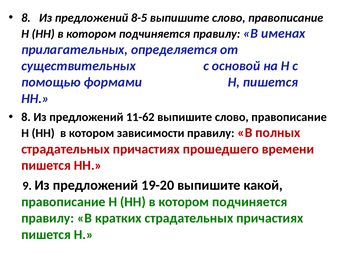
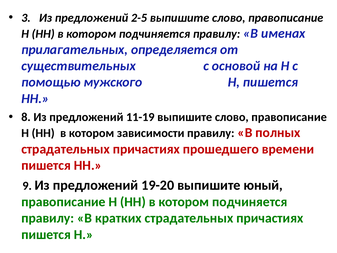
8 at (26, 18): 8 -> 3
8-5: 8-5 -> 2-5
формами: формами -> мужского
11-62: 11-62 -> 11-19
какой: какой -> юный
